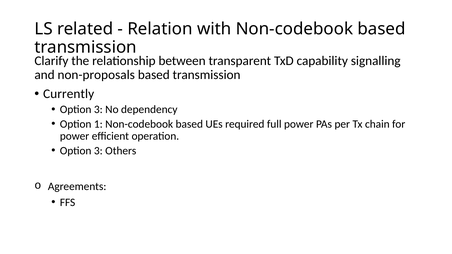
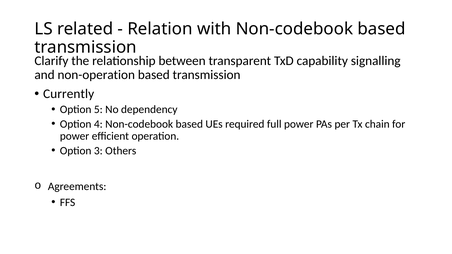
non-proposals: non-proposals -> non-operation
3 at (98, 110): 3 -> 5
1: 1 -> 4
